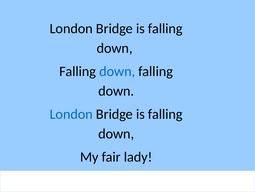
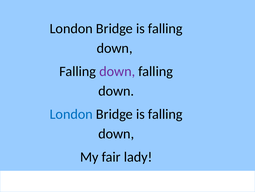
down at (117, 71) colour: blue -> purple
